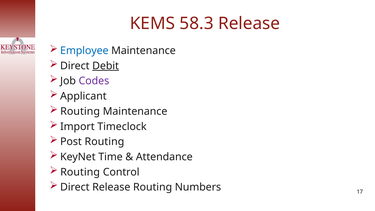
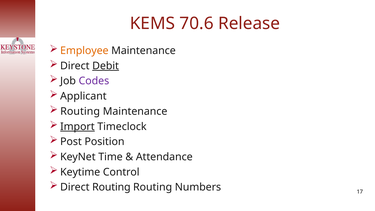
58.3: 58.3 -> 70.6
Employee colour: blue -> orange
Import underline: none -> present
Post Routing: Routing -> Position
Routing at (80, 172): Routing -> Keytime
Direct Release: Release -> Routing
